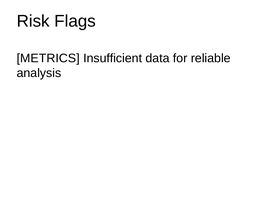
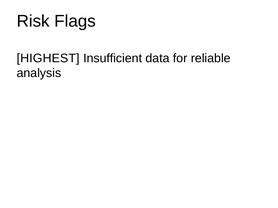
METRICS: METRICS -> HIGHEST
